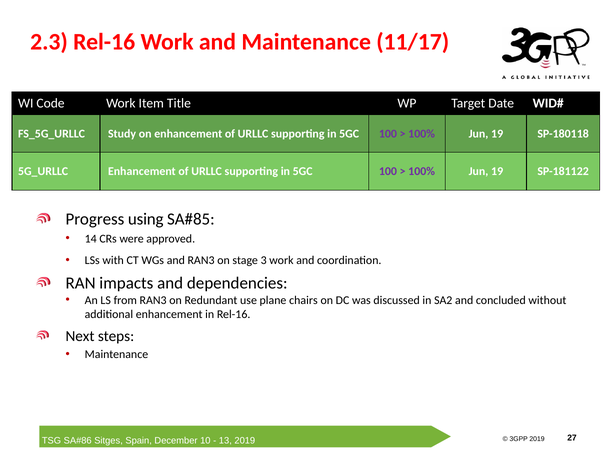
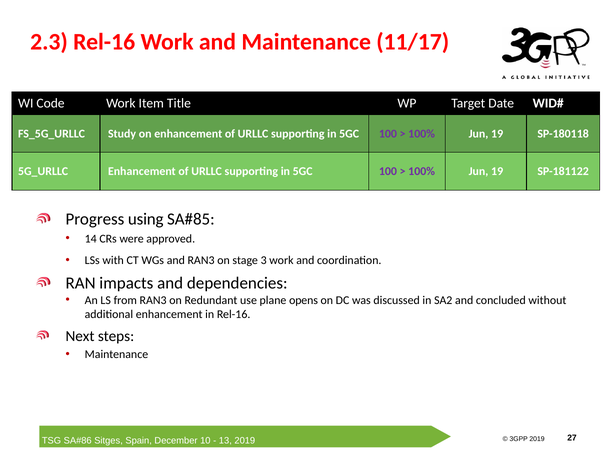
chairs: chairs -> opens
